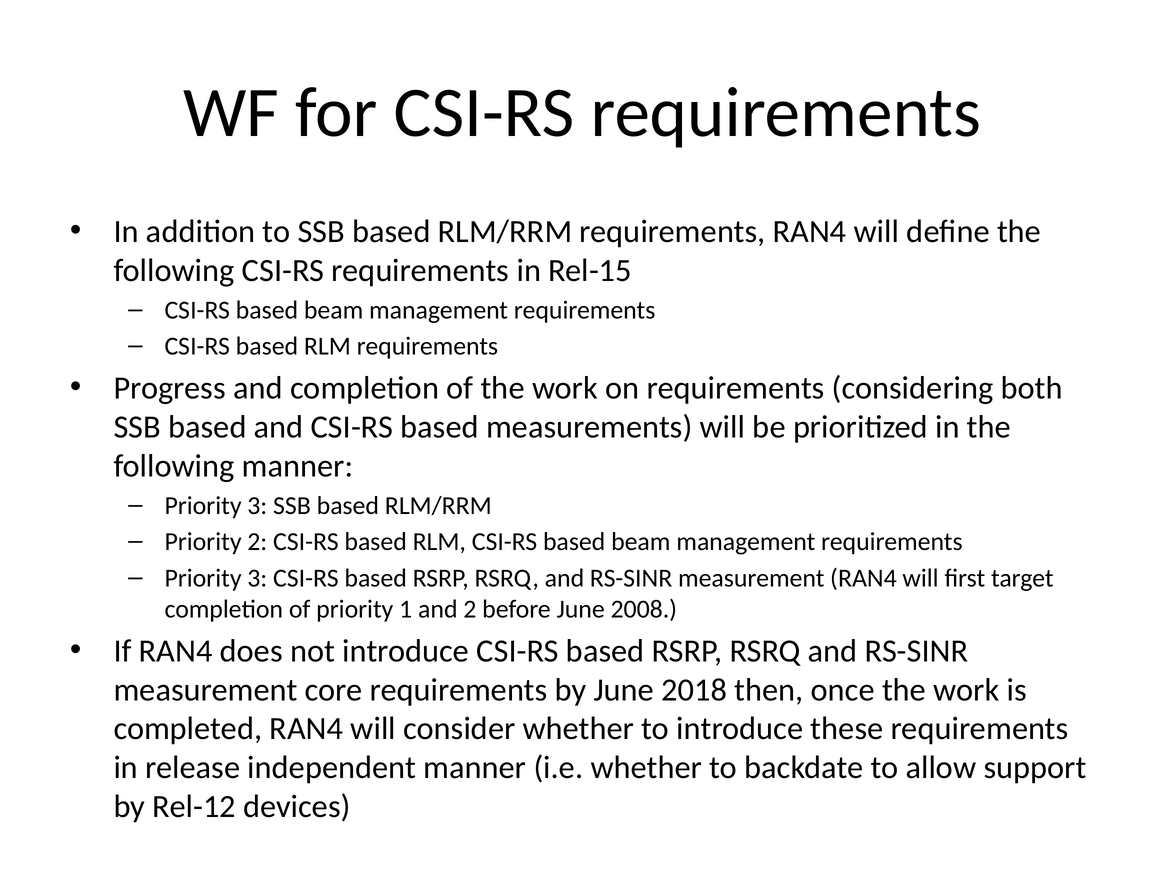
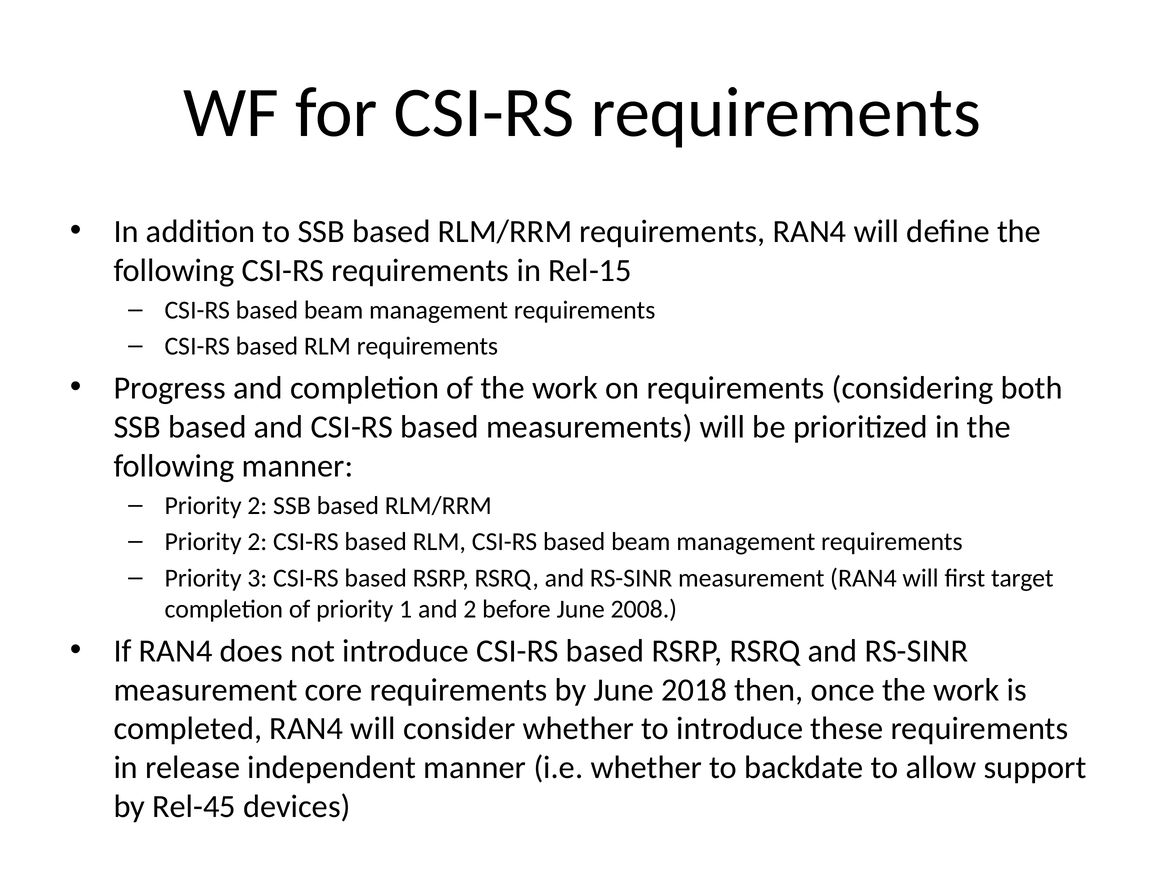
3 at (257, 505): 3 -> 2
Rel-12: Rel-12 -> Rel-45
